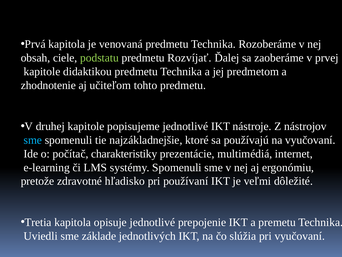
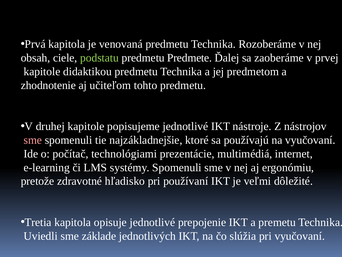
Rozvíjať: Rozvíjať -> Predmete
sme at (33, 140) colour: light blue -> pink
charakteristiky: charakteristiky -> technológiami
